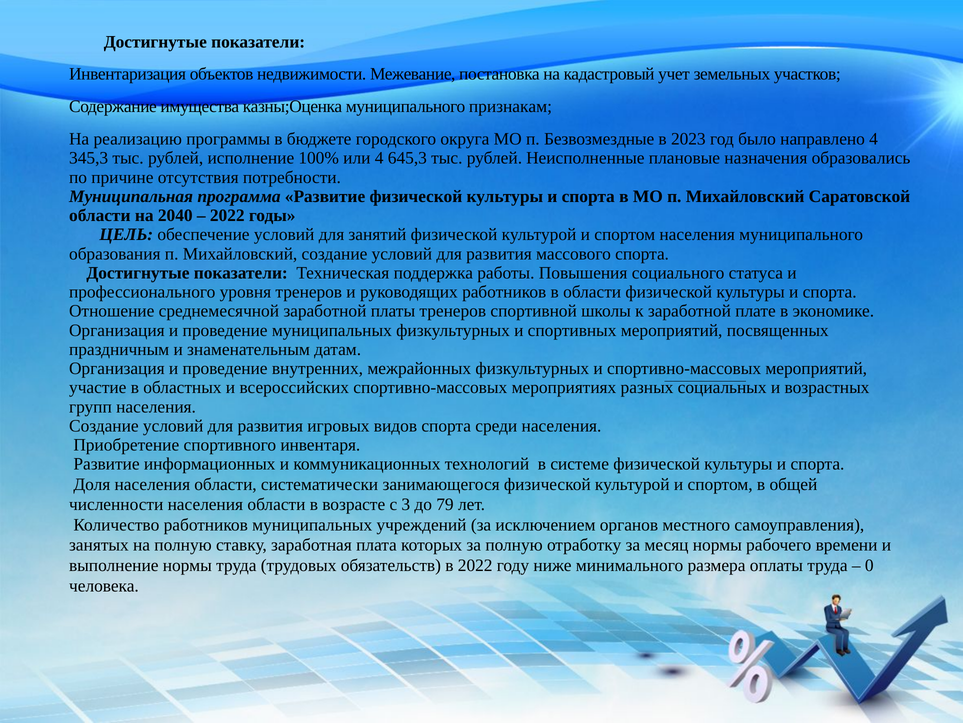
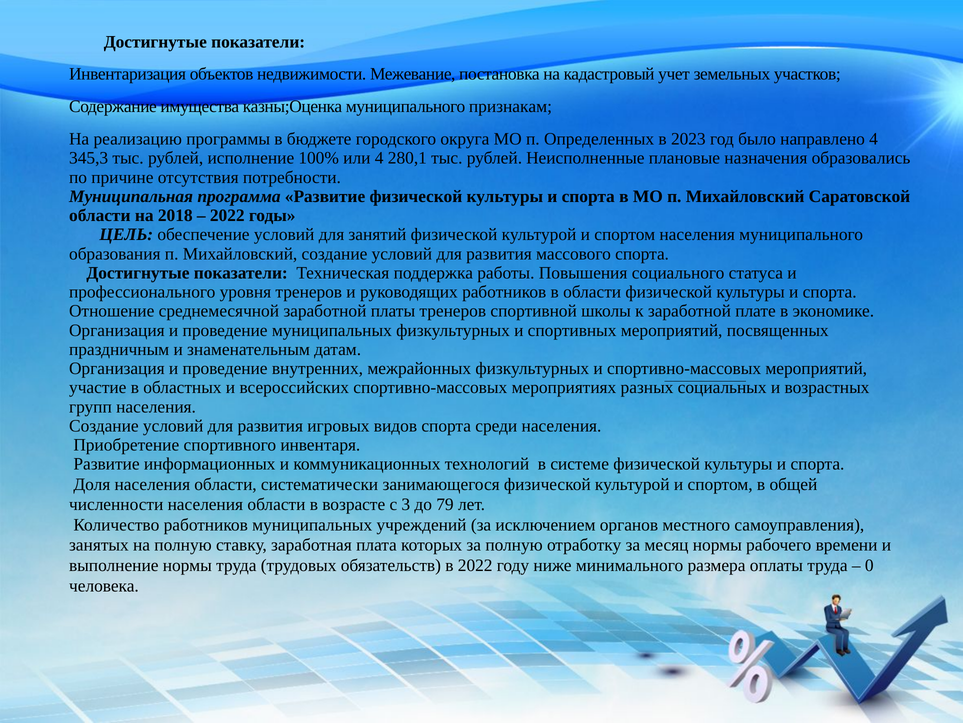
Безвозмездные: Безвозмездные -> Определенных
645,3: 645,3 -> 280,1
2040: 2040 -> 2018
